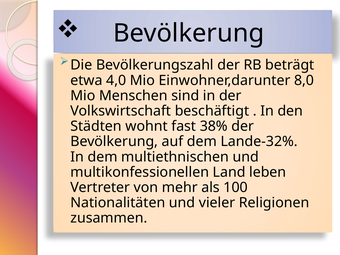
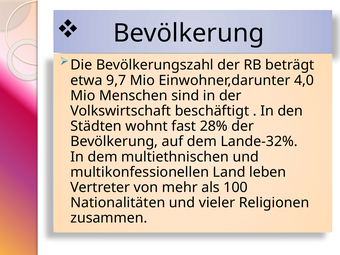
4,0: 4,0 -> 9,7
8,0: 8,0 -> 4,0
38%: 38% -> 28%
